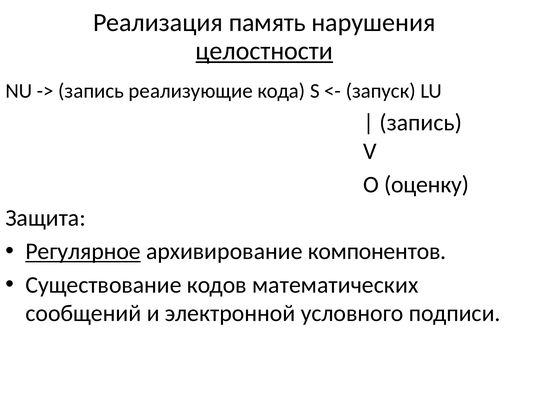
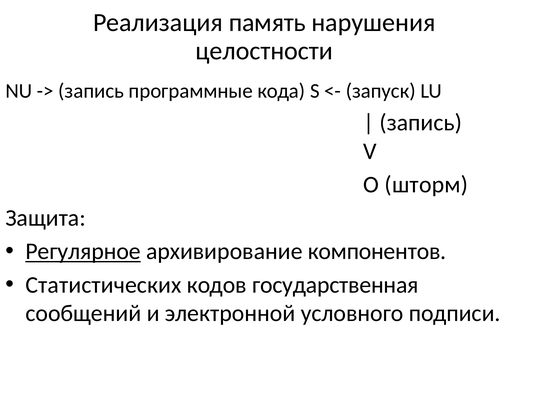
целостности underline: present -> none
реализующие: реализующие -> программные
оценку: оценку -> шторм
Существование: Существование -> Статистических
математических: математических -> государственная
